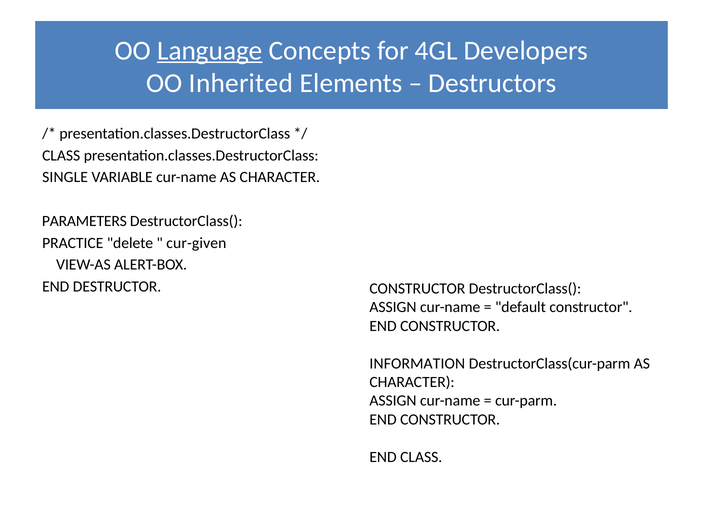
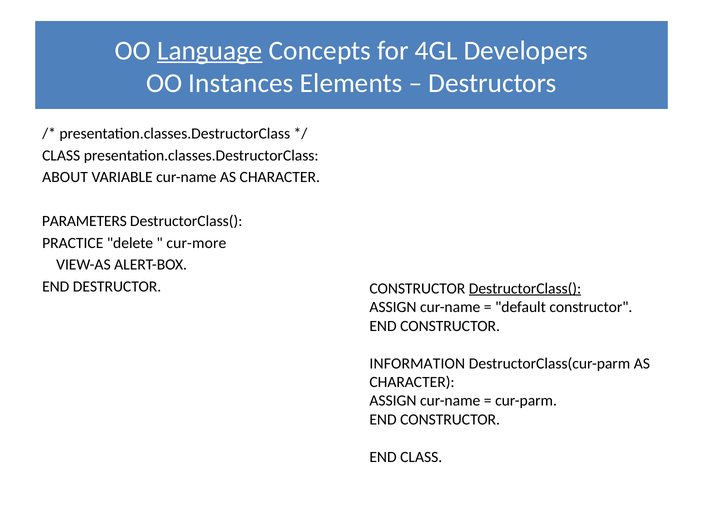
Inherited: Inherited -> Instances
SINGLE: SINGLE -> ABOUT
cur-given: cur-given -> cur-more
DestructorClass( at (525, 289) underline: none -> present
